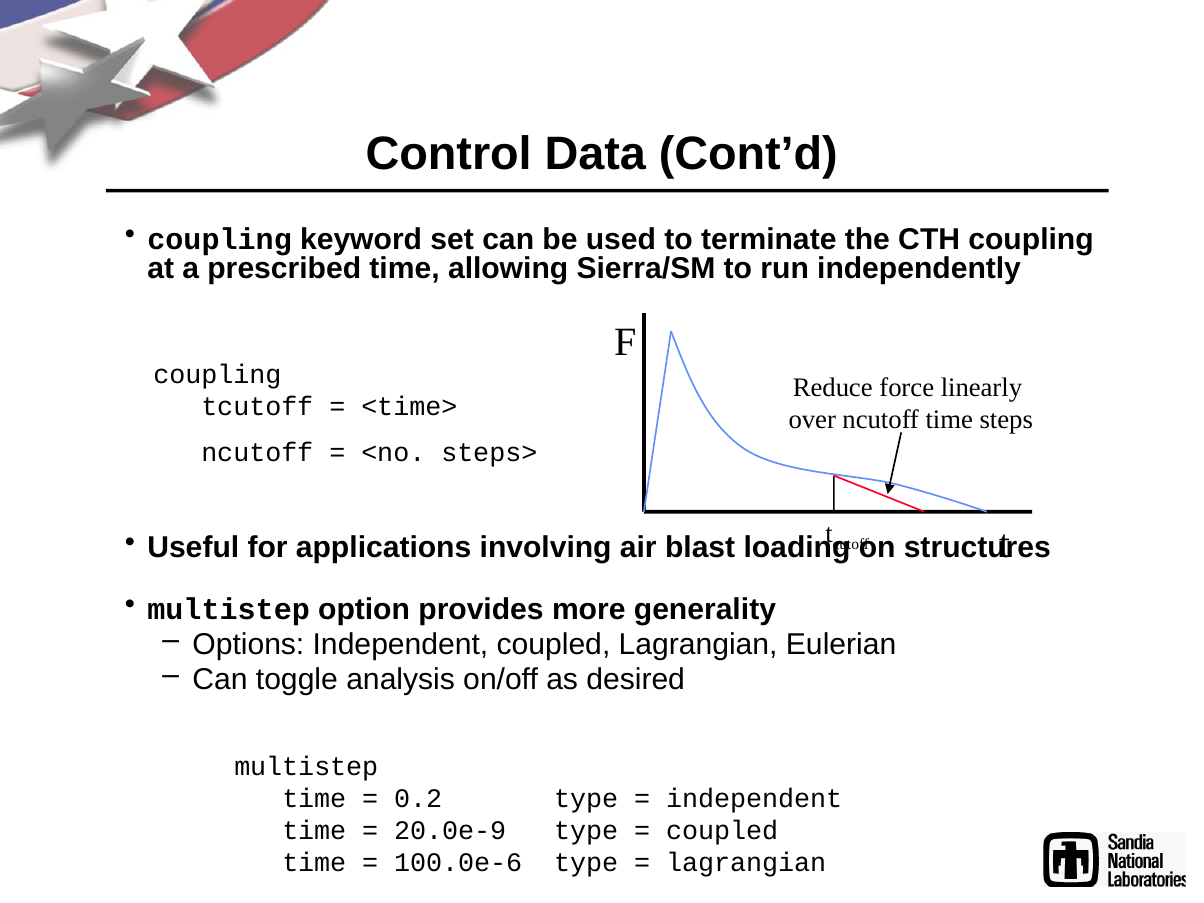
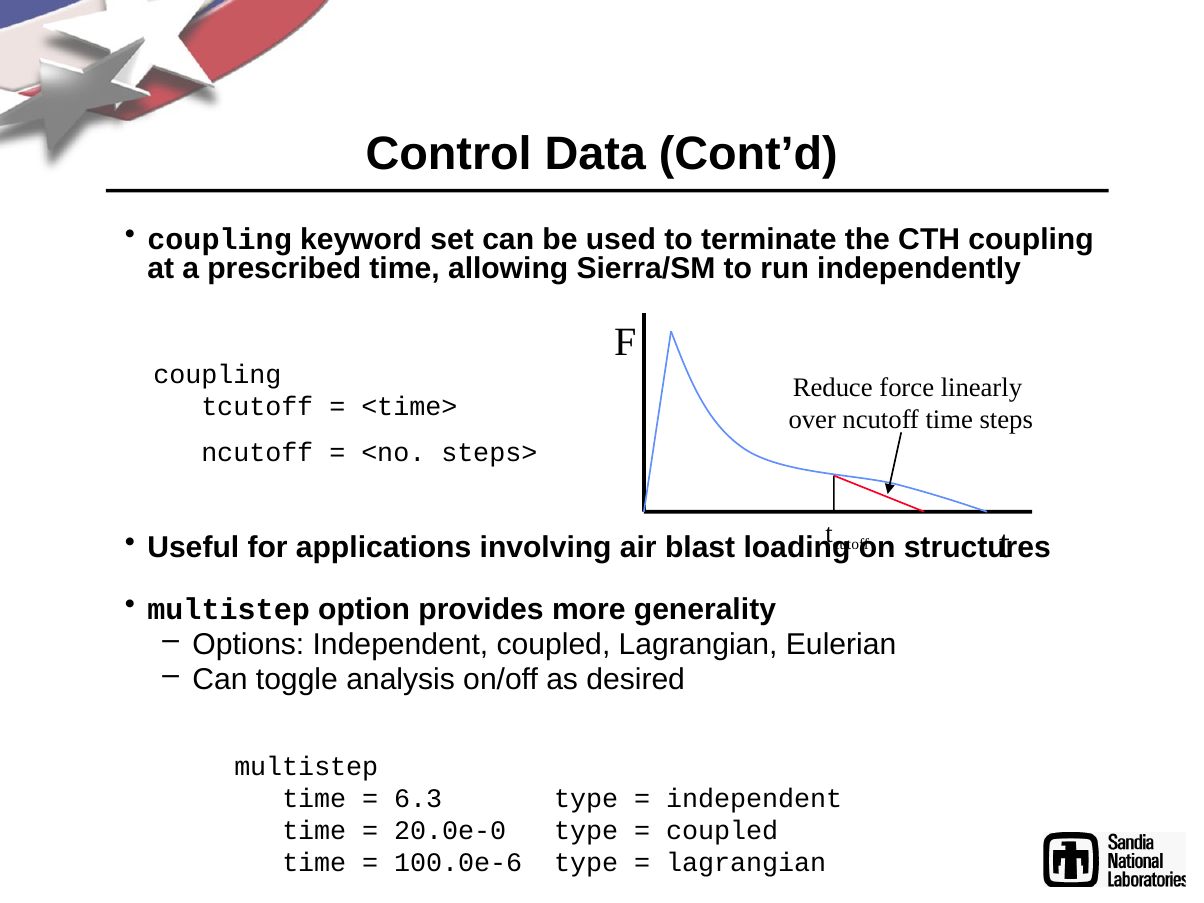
0.2: 0.2 -> 6.3
20.0e-9: 20.0e-9 -> 20.0e-0
